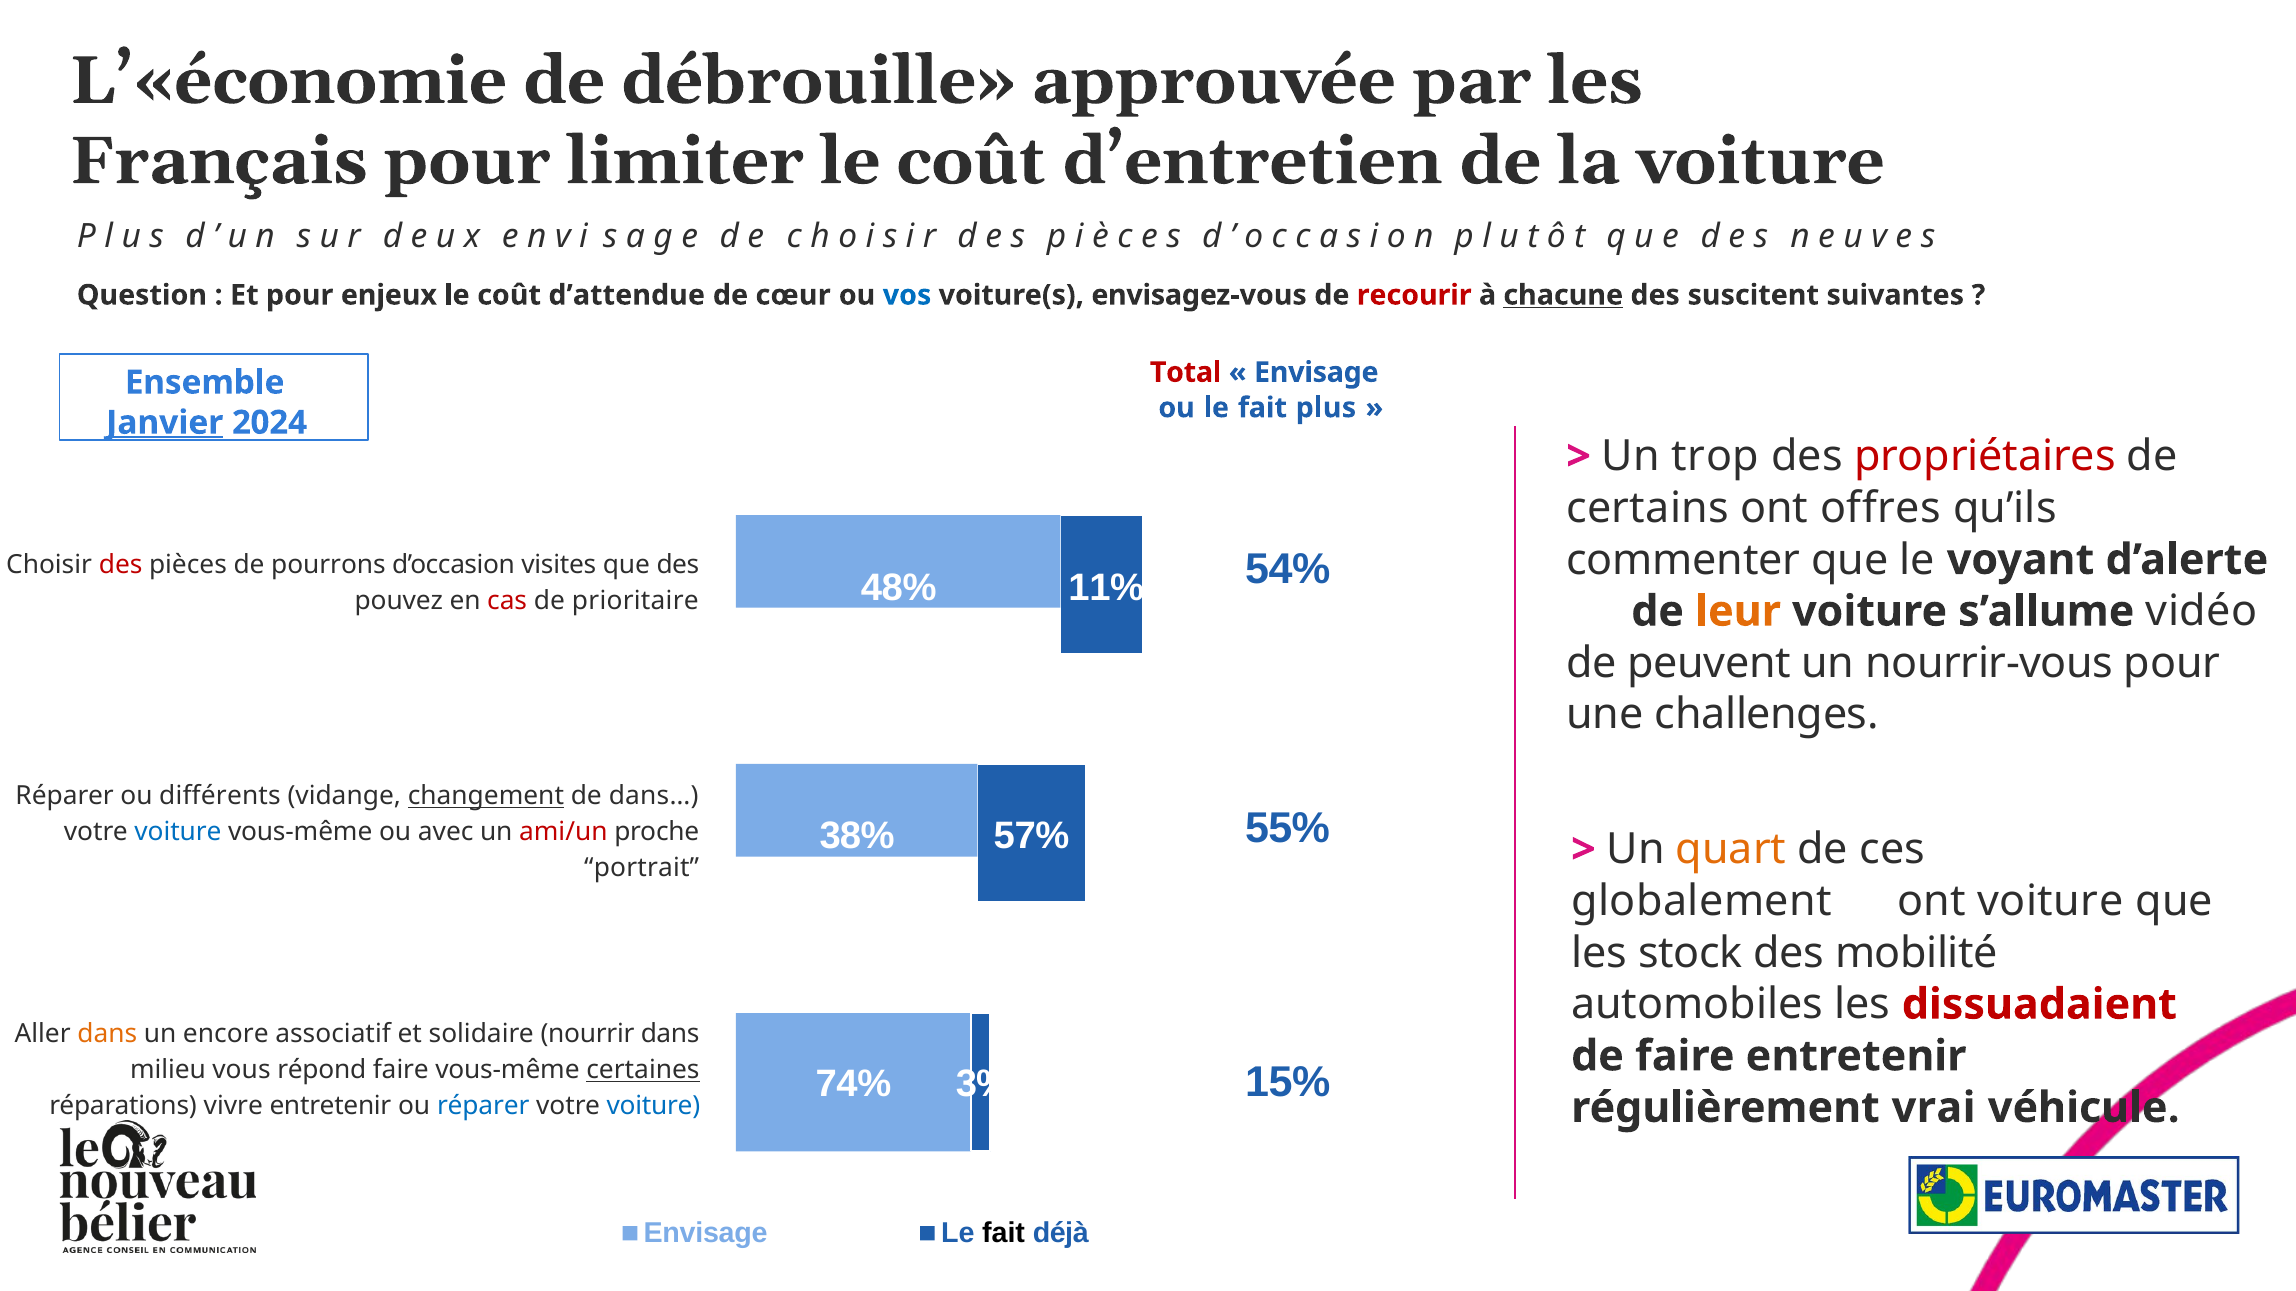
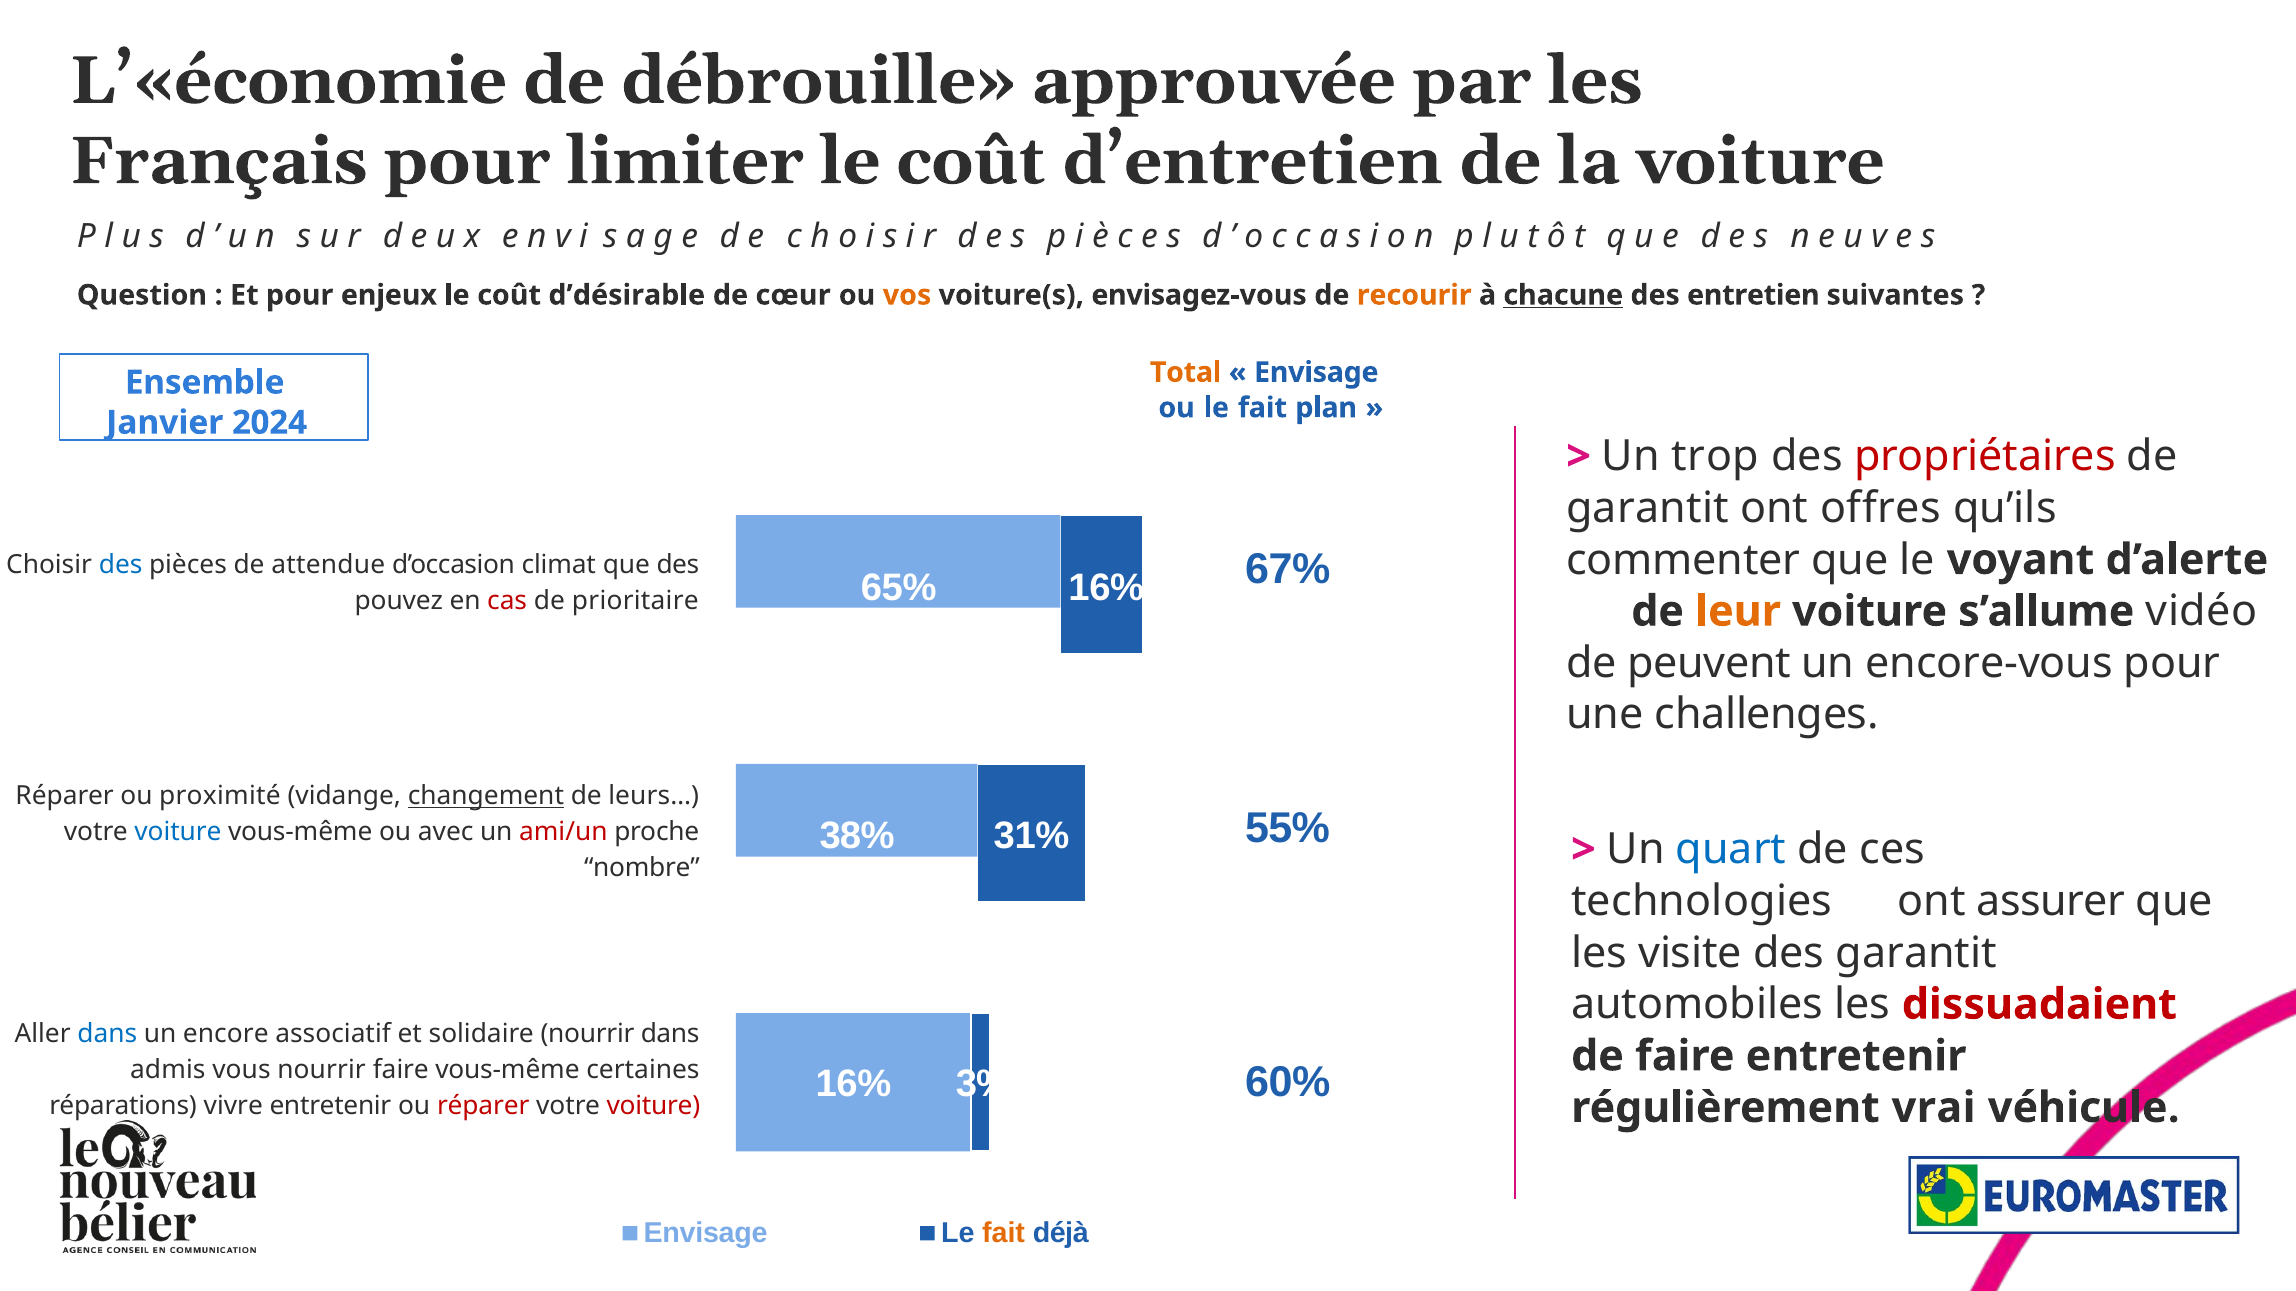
d’attendue: d’attendue -> d’désirable
vos colour: blue -> orange
recourir colour: red -> orange
suscitent: suscitent -> entretien
Total colour: red -> orange
plus: plus -> plan
Janvier underline: present -> none
certains at (1648, 508): certains -> garantit
54%: 54% -> 67%
des at (121, 565) colour: red -> blue
pourrons: pourrons -> attendue
visites: visites -> climat
48%: 48% -> 65%
11% at (1106, 588): 11% -> 16%
nourrir-vous: nourrir-vous -> encore-vous
différents: différents -> proximité
dans…: dans… -> leurs…
57%: 57% -> 31%
quart colour: orange -> blue
portrait: portrait -> nombre
globalement: globalement -> technologies
ont voiture: voiture -> assurer
stock: stock -> visite
des mobilité: mobilité -> garantit
dans at (107, 1035) colour: orange -> blue
milieu: milieu -> admis
vous répond: répond -> nourrir
certaines underline: present -> none
15%: 15% -> 60%
74% at (853, 1084): 74% -> 16%
réparer at (483, 1106) colour: blue -> red
voiture at (653, 1106) colour: blue -> red
fait at (1004, 1234) colour: black -> orange
